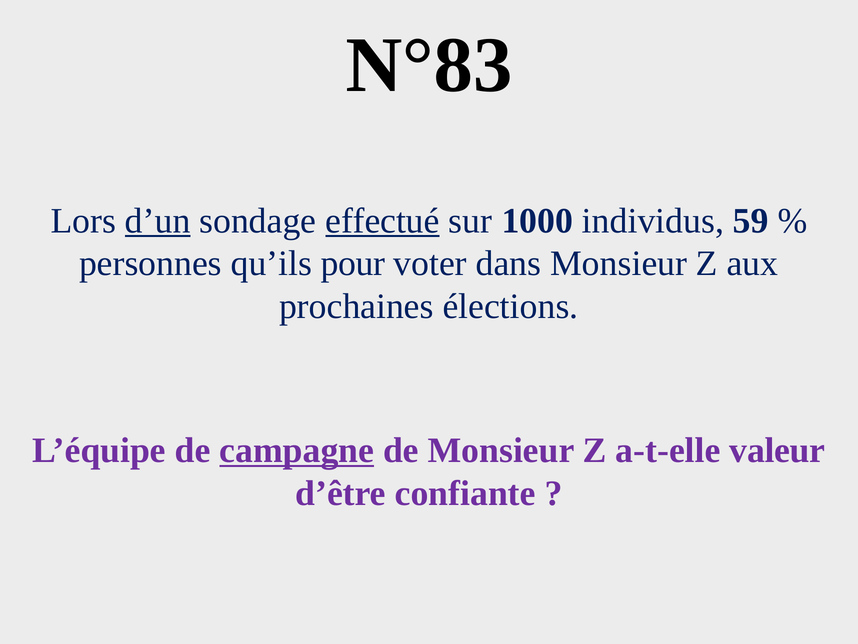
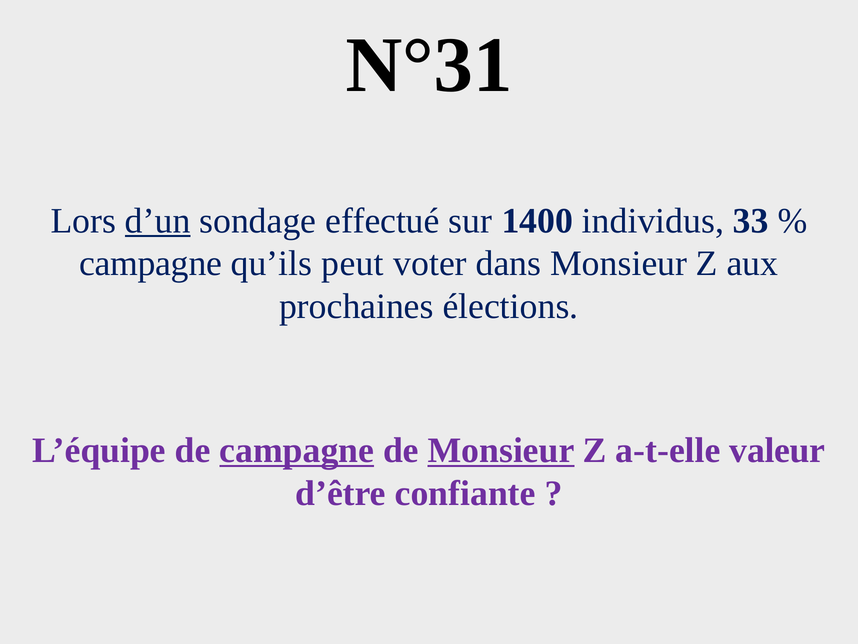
N°83: N°83 -> N°31
effectué underline: present -> none
1000: 1000 -> 1400
59: 59 -> 33
personnes at (150, 263): personnes -> campagne
pour: pour -> peut
Monsieur at (501, 450) underline: none -> present
